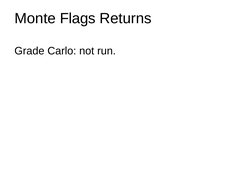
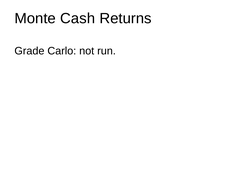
Flags: Flags -> Cash
